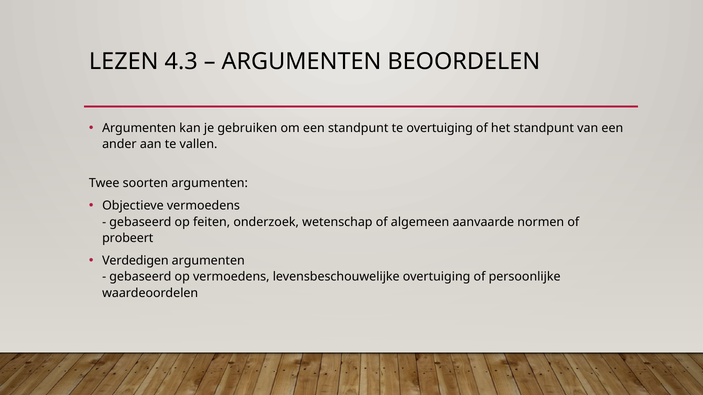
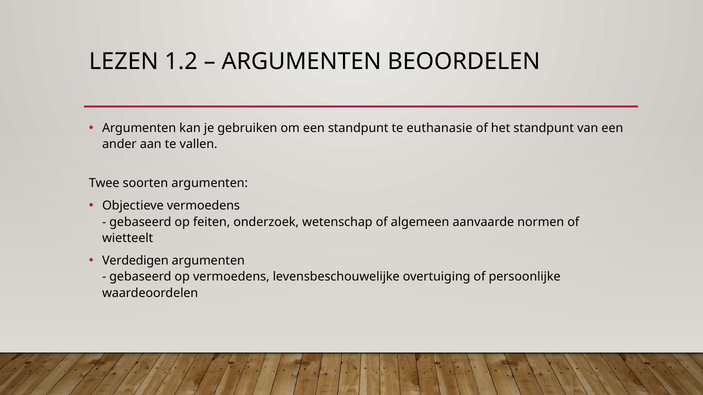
4.3: 4.3 -> 1.2
te overtuiging: overtuiging -> euthanasie
probeert: probeert -> wietteelt
